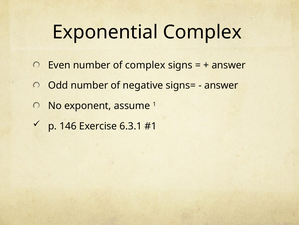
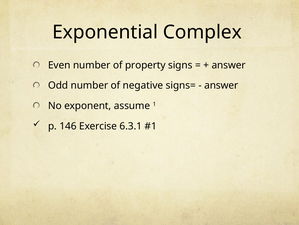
of complex: complex -> property
